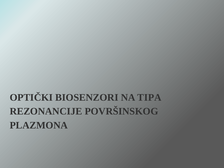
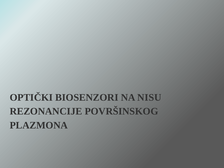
TIPA: TIPA -> NISU
